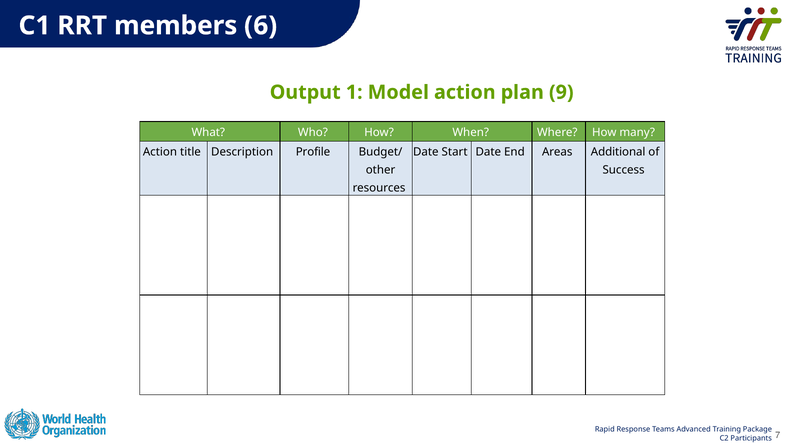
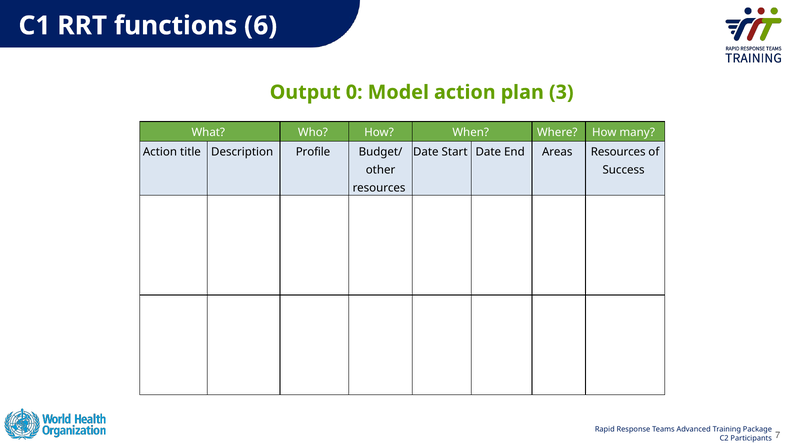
members: members -> functions
1: 1 -> 0
9: 9 -> 3
Areas Additional: Additional -> Resources
